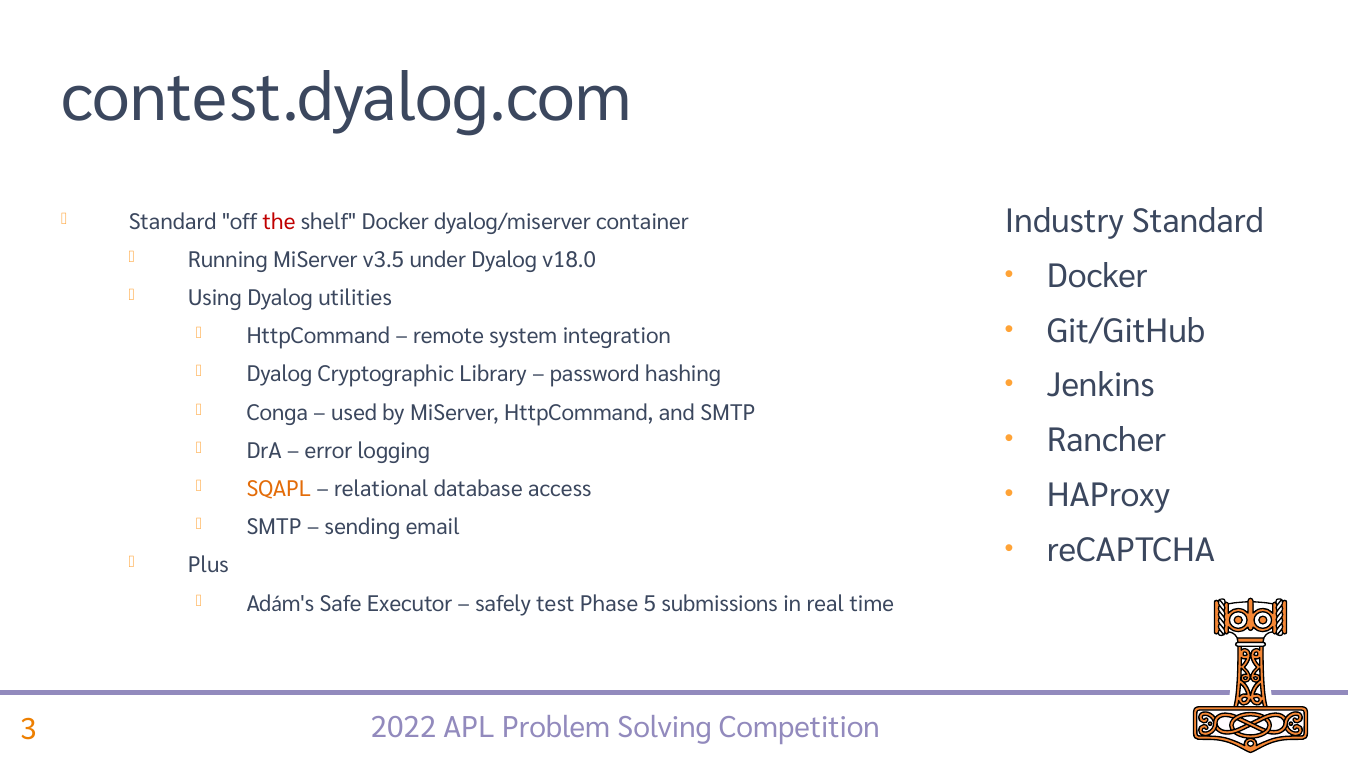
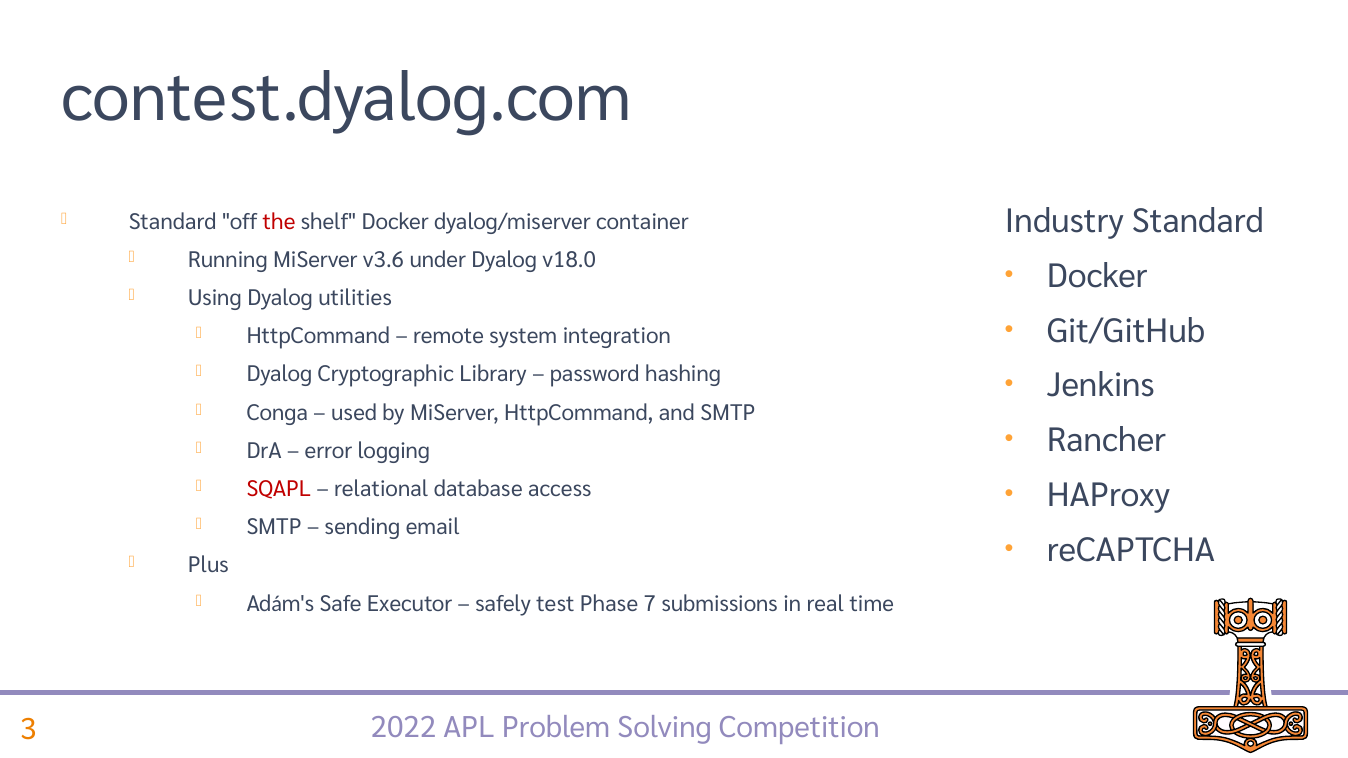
v3.5: v3.5 -> v3.6
SQAPL colour: orange -> red
5: 5 -> 7
